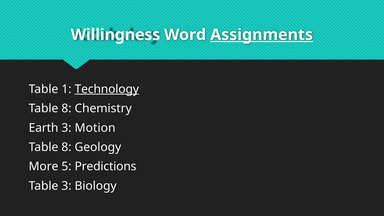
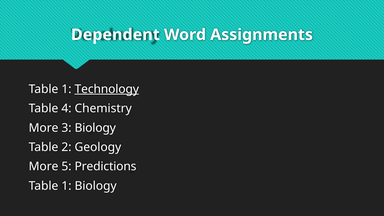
Willingness: Willingness -> Dependent
Assignments underline: present -> none
8 at (66, 108): 8 -> 4
Earth at (44, 128): Earth -> More
3 Motion: Motion -> Biology
8 at (66, 147): 8 -> 2
3 at (66, 186): 3 -> 1
